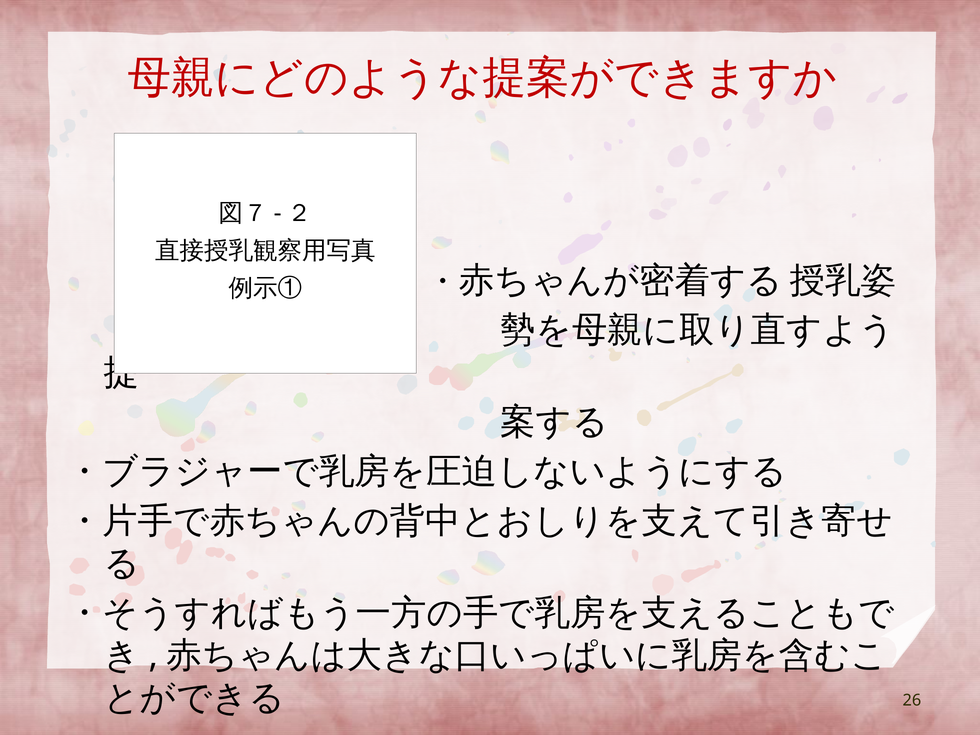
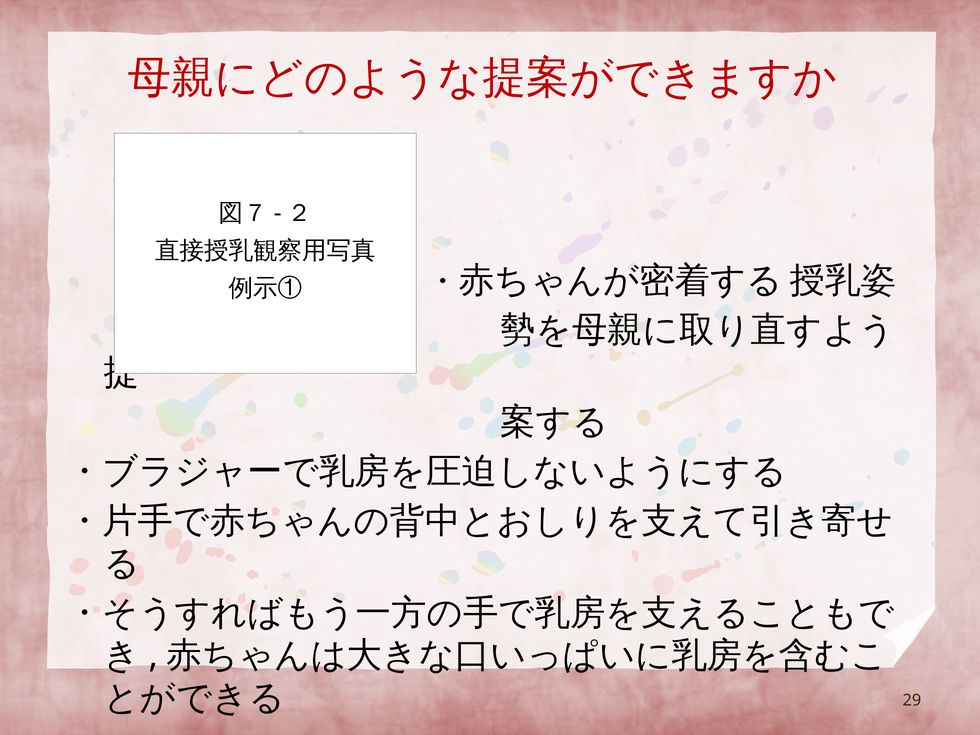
26: 26 -> 29
